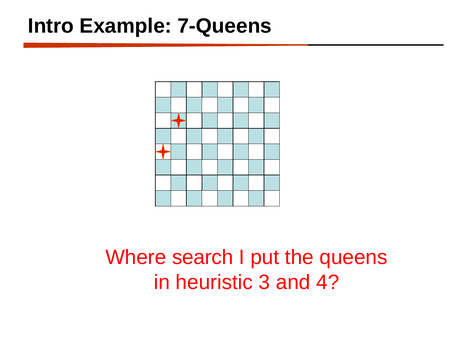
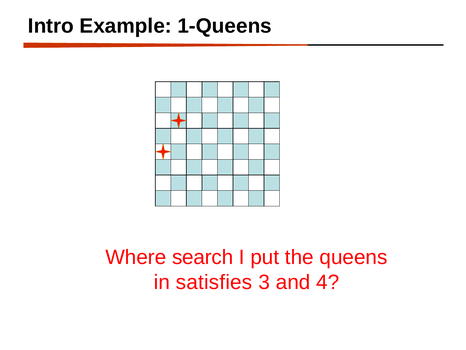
7-Queens: 7-Queens -> 1-Queens
heuristic: heuristic -> satisfies
